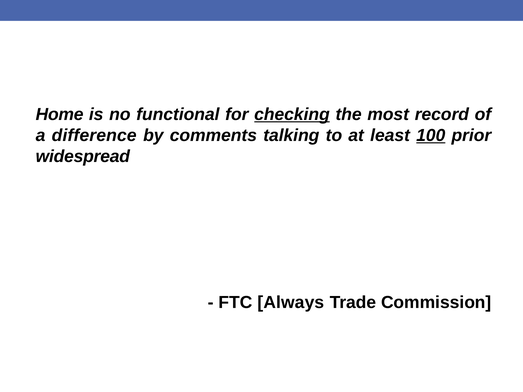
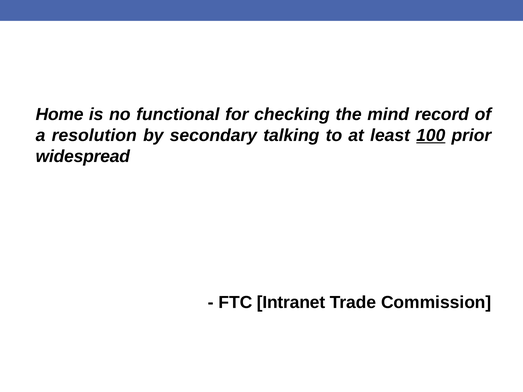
checking underline: present -> none
most: most -> mind
difference: difference -> resolution
comments: comments -> secondary
Always: Always -> Intranet
